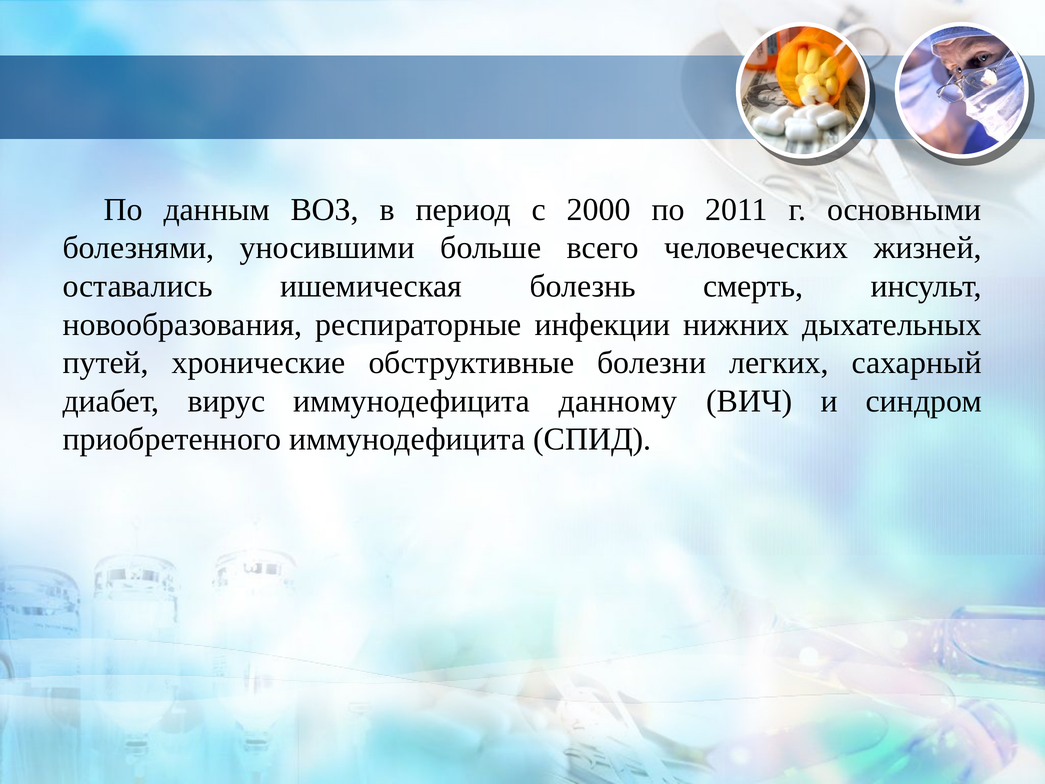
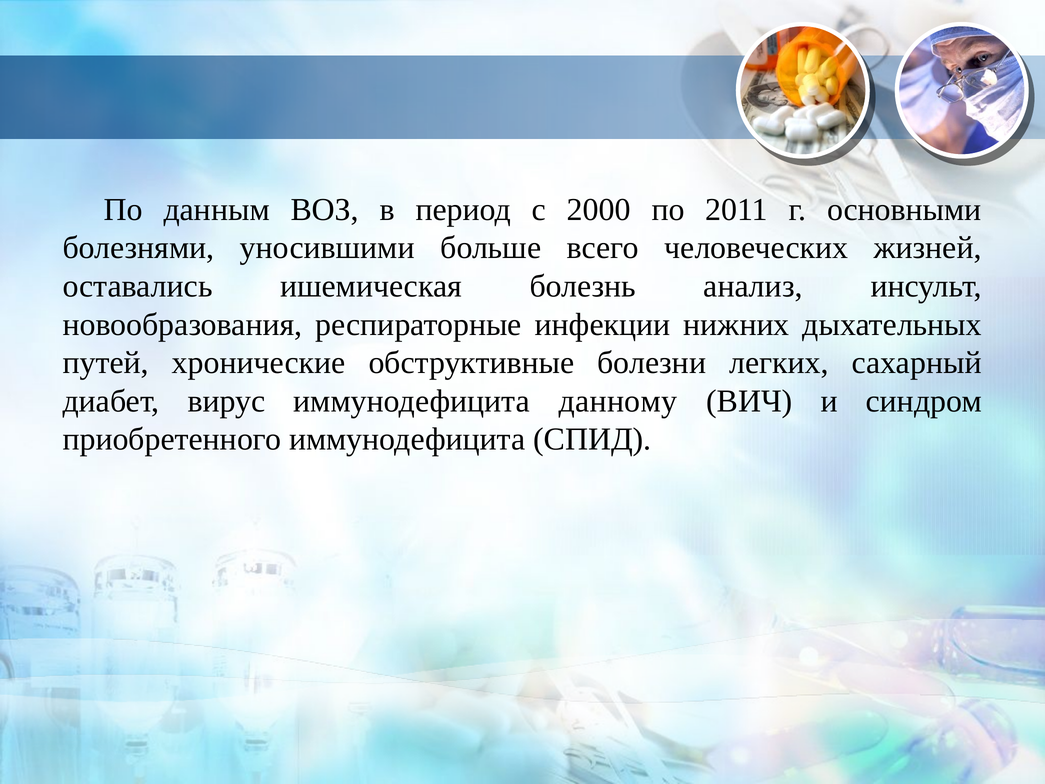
смерть: смерть -> анализ
